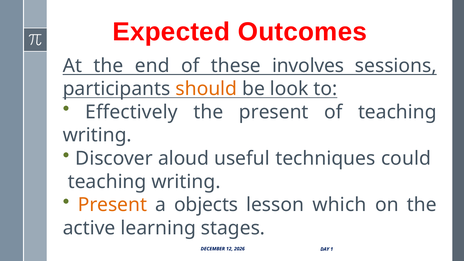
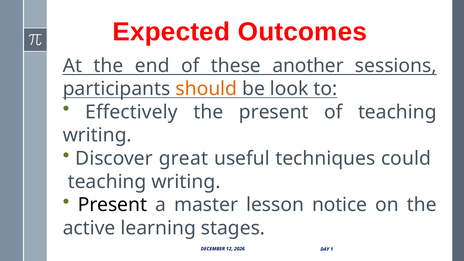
involves: involves -> another
aloud: aloud -> great
Present at (112, 205) colour: orange -> black
objects: objects -> master
which: which -> notice
